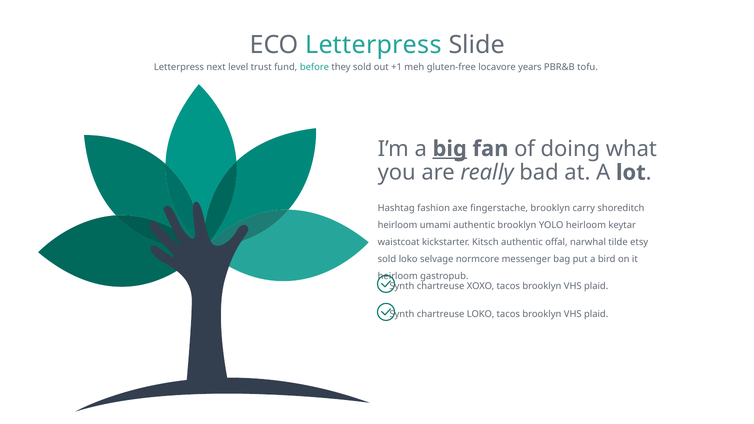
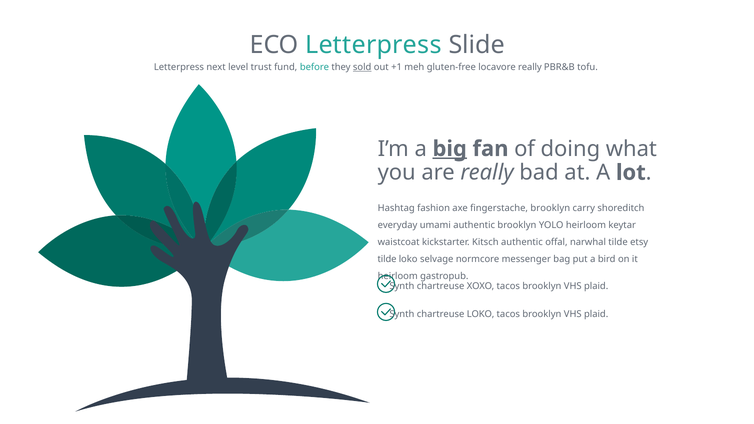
sold at (362, 67) underline: none -> present
locavore years: years -> really
heirloom at (398, 225): heirloom -> everyday
sold at (387, 259): sold -> tilde
